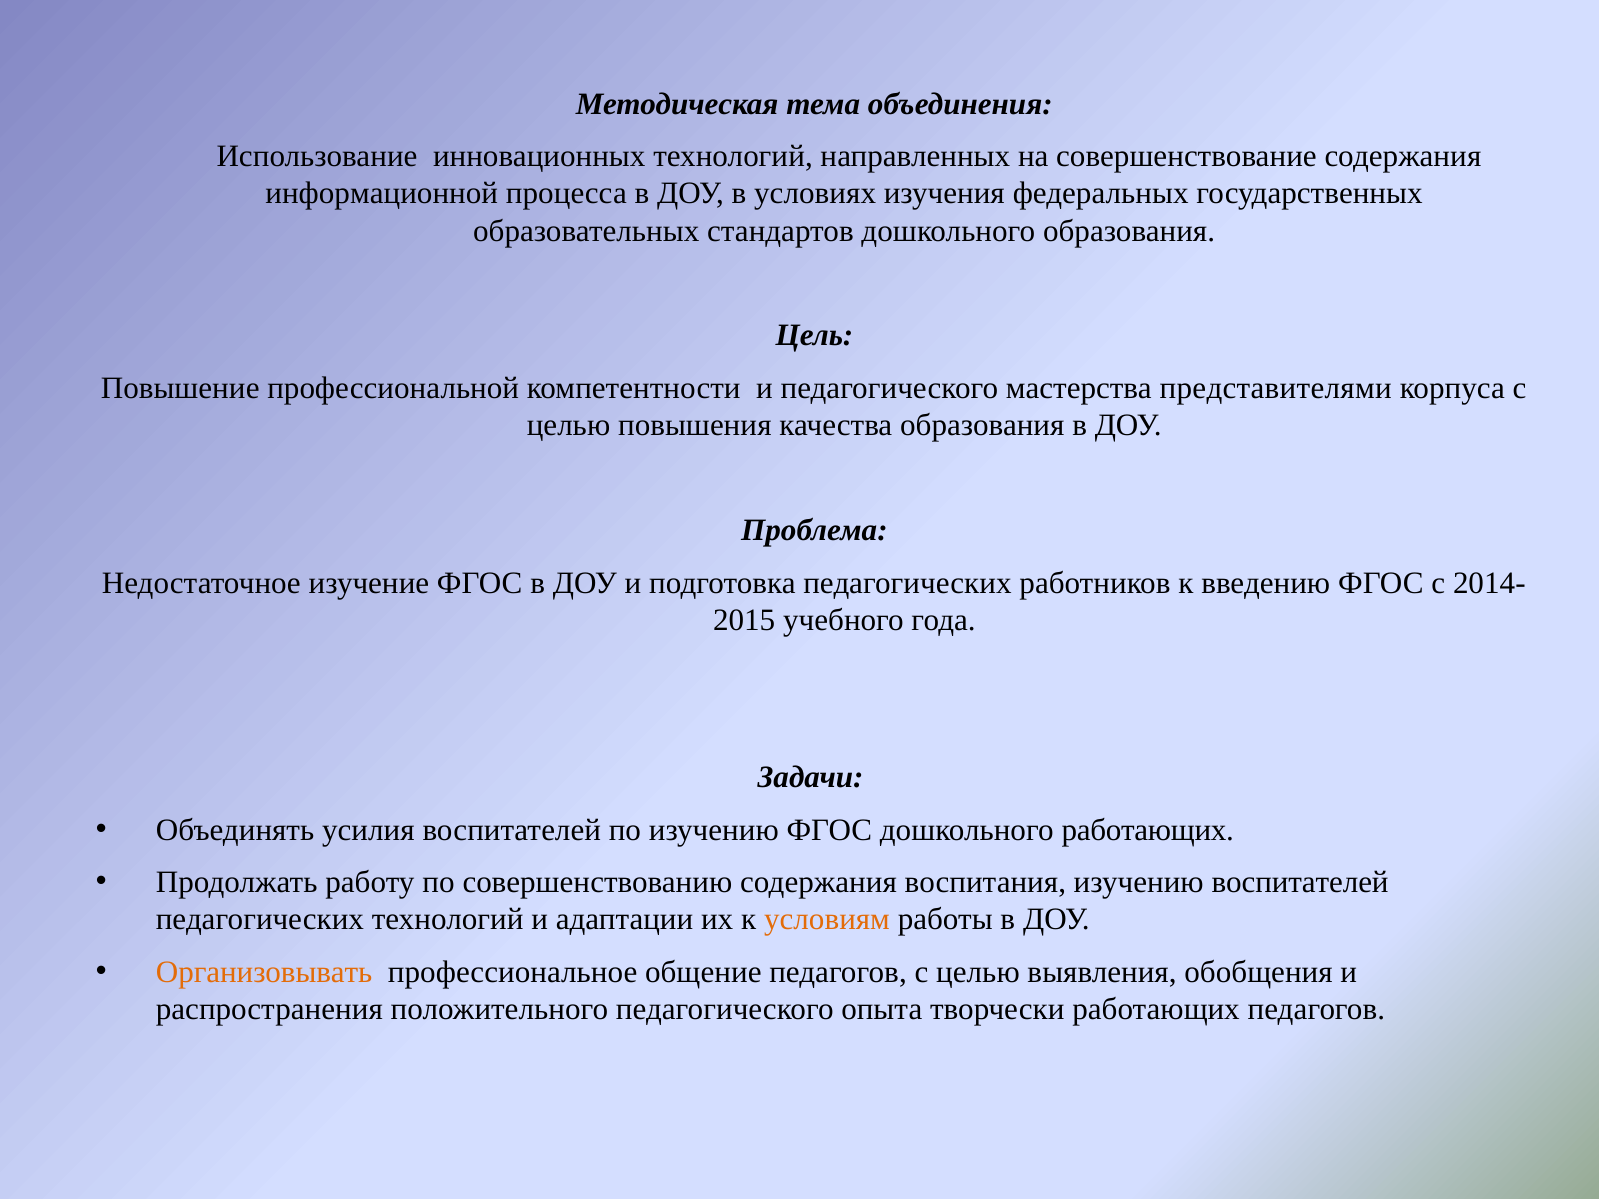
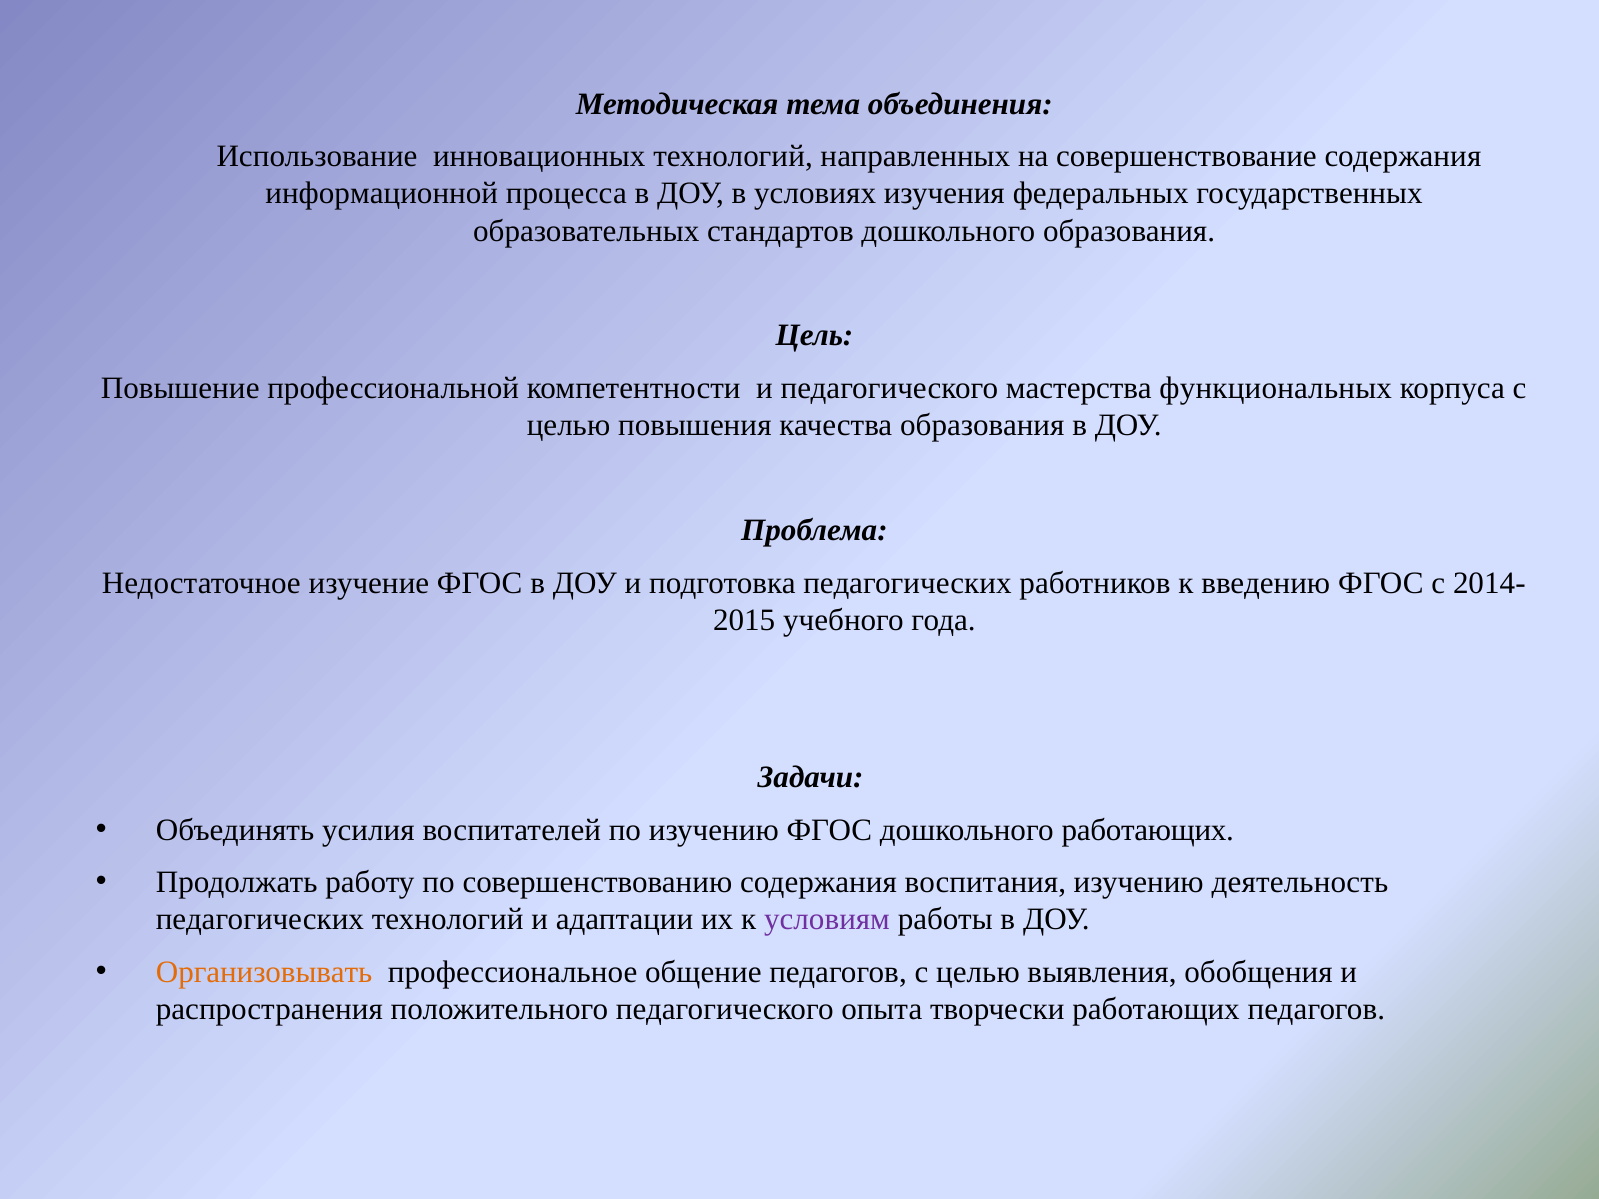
представителями: представителями -> функциональных
изучению воспитателей: воспитателей -> деятельность
условиям colour: orange -> purple
